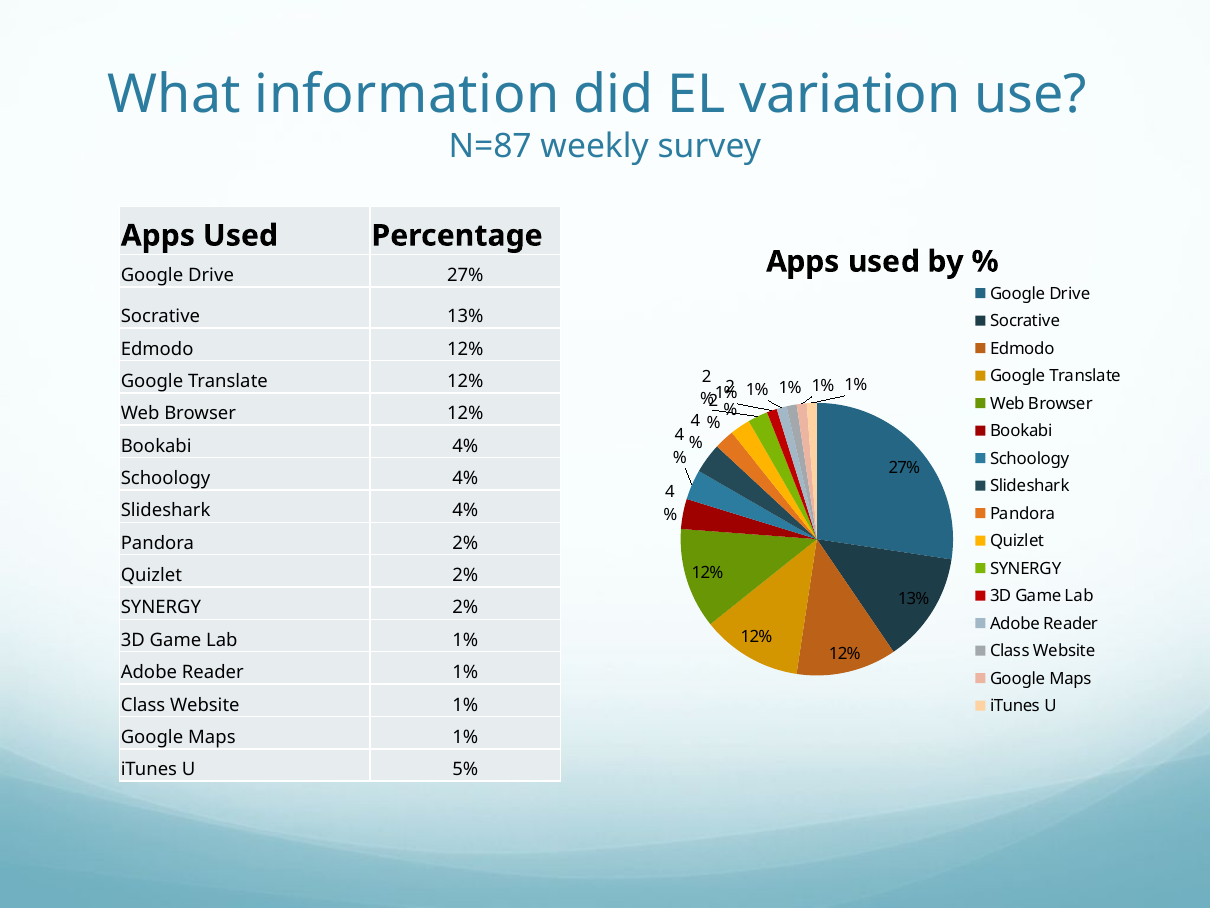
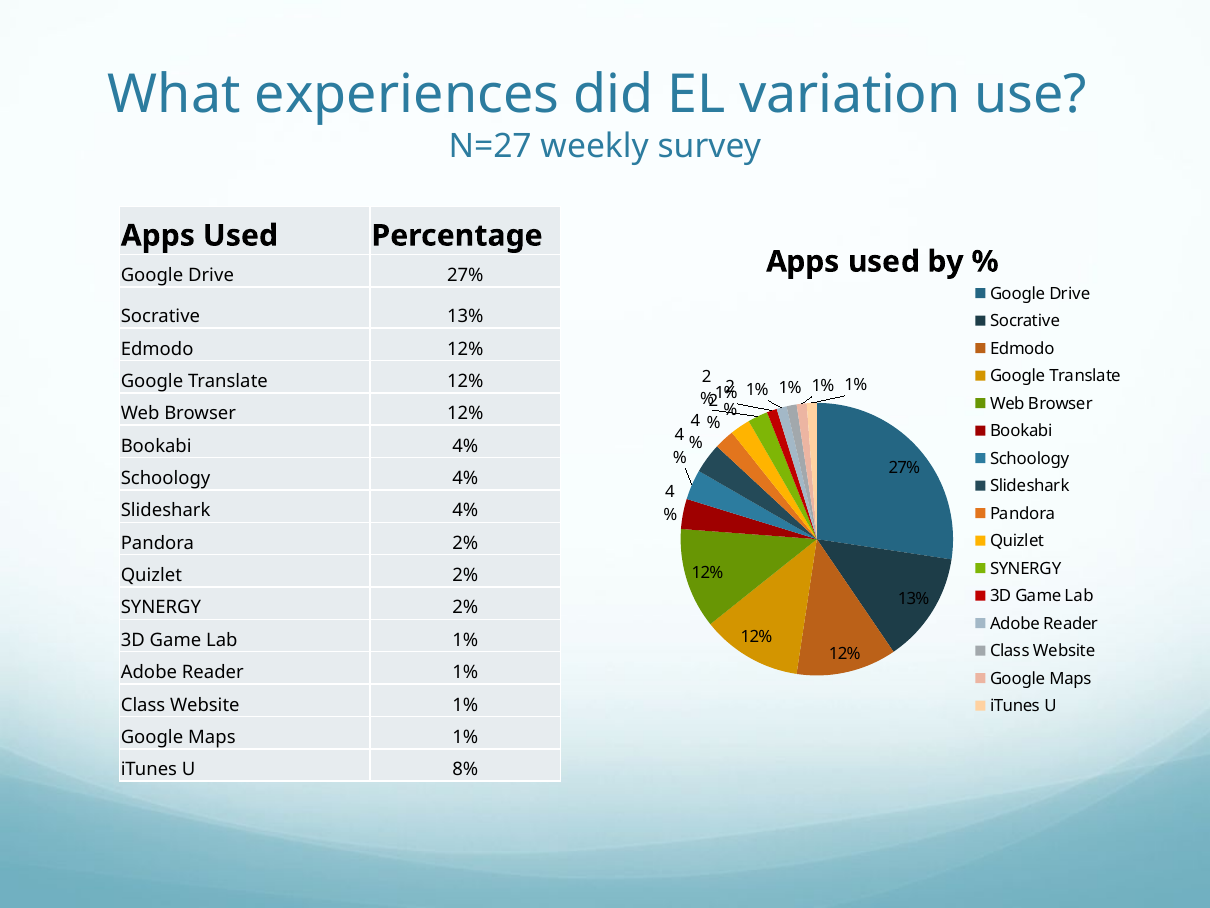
information: information -> experiences
N=87: N=87 -> N=27
5%: 5% -> 8%
